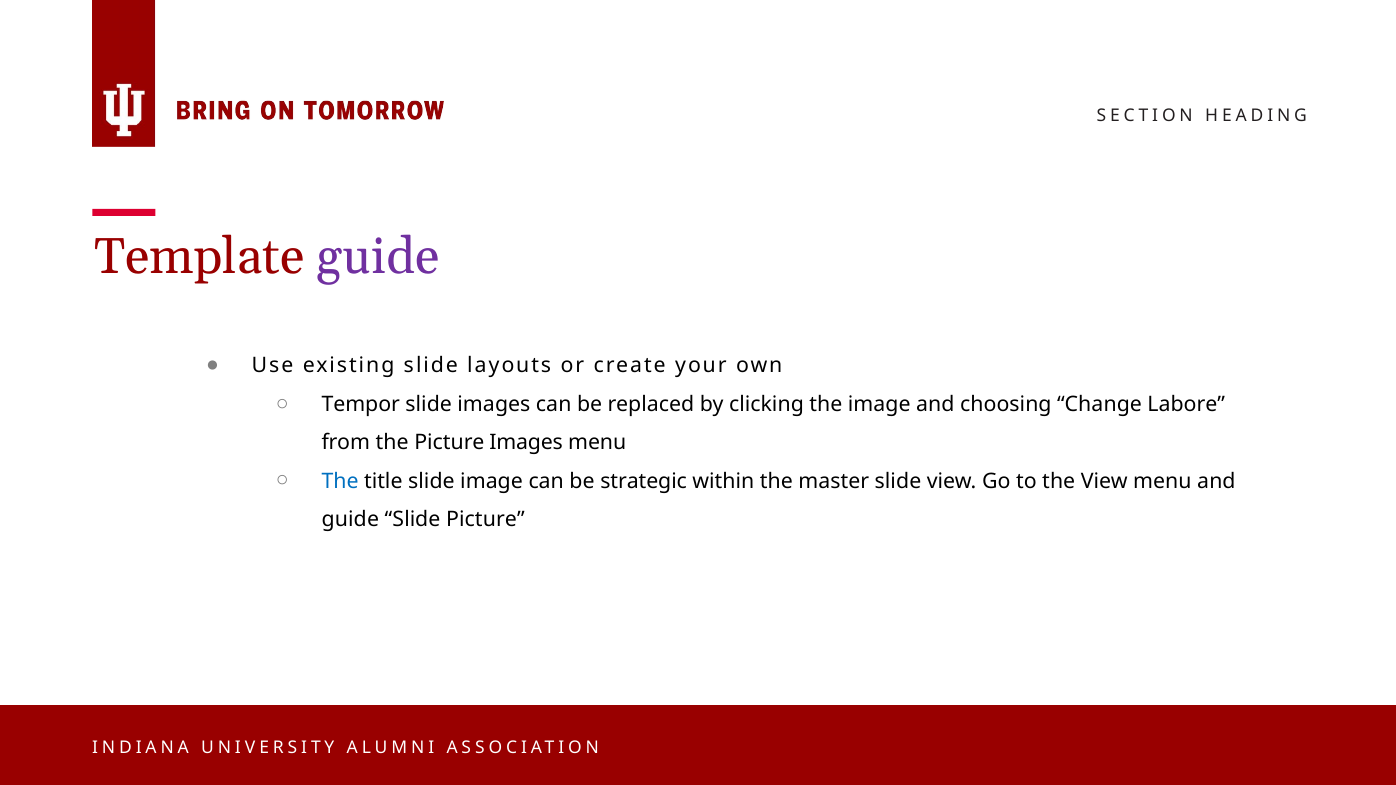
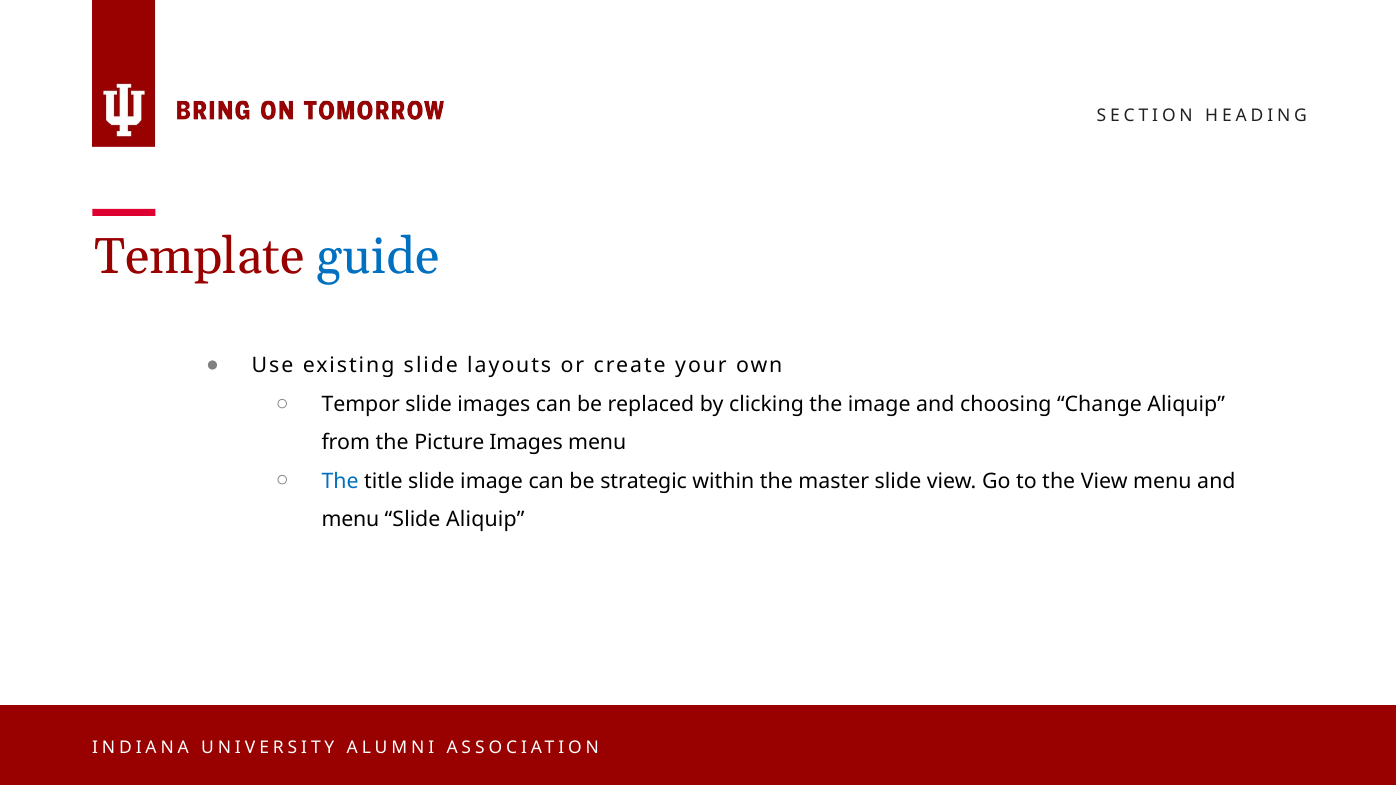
guide at (378, 257) colour: purple -> blue
Change Labore: Labore -> Aliquip
guide at (350, 520): guide -> menu
Slide Picture: Picture -> Aliquip
